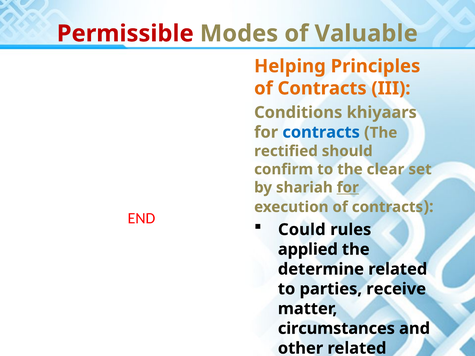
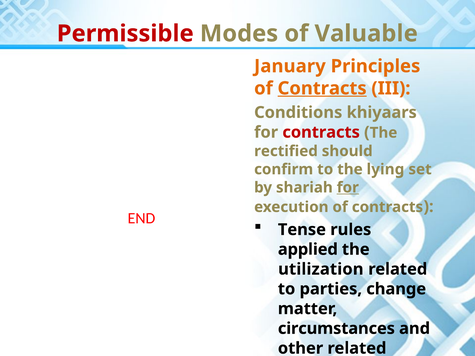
Helping: Helping -> January
Contracts at (322, 88) underline: none -> present
contracts at (321, 132) colour: blue -> red
clear: clear -> lying
Could: Could -> Tense
determine: determine -> utilization
receive: receive -> change
